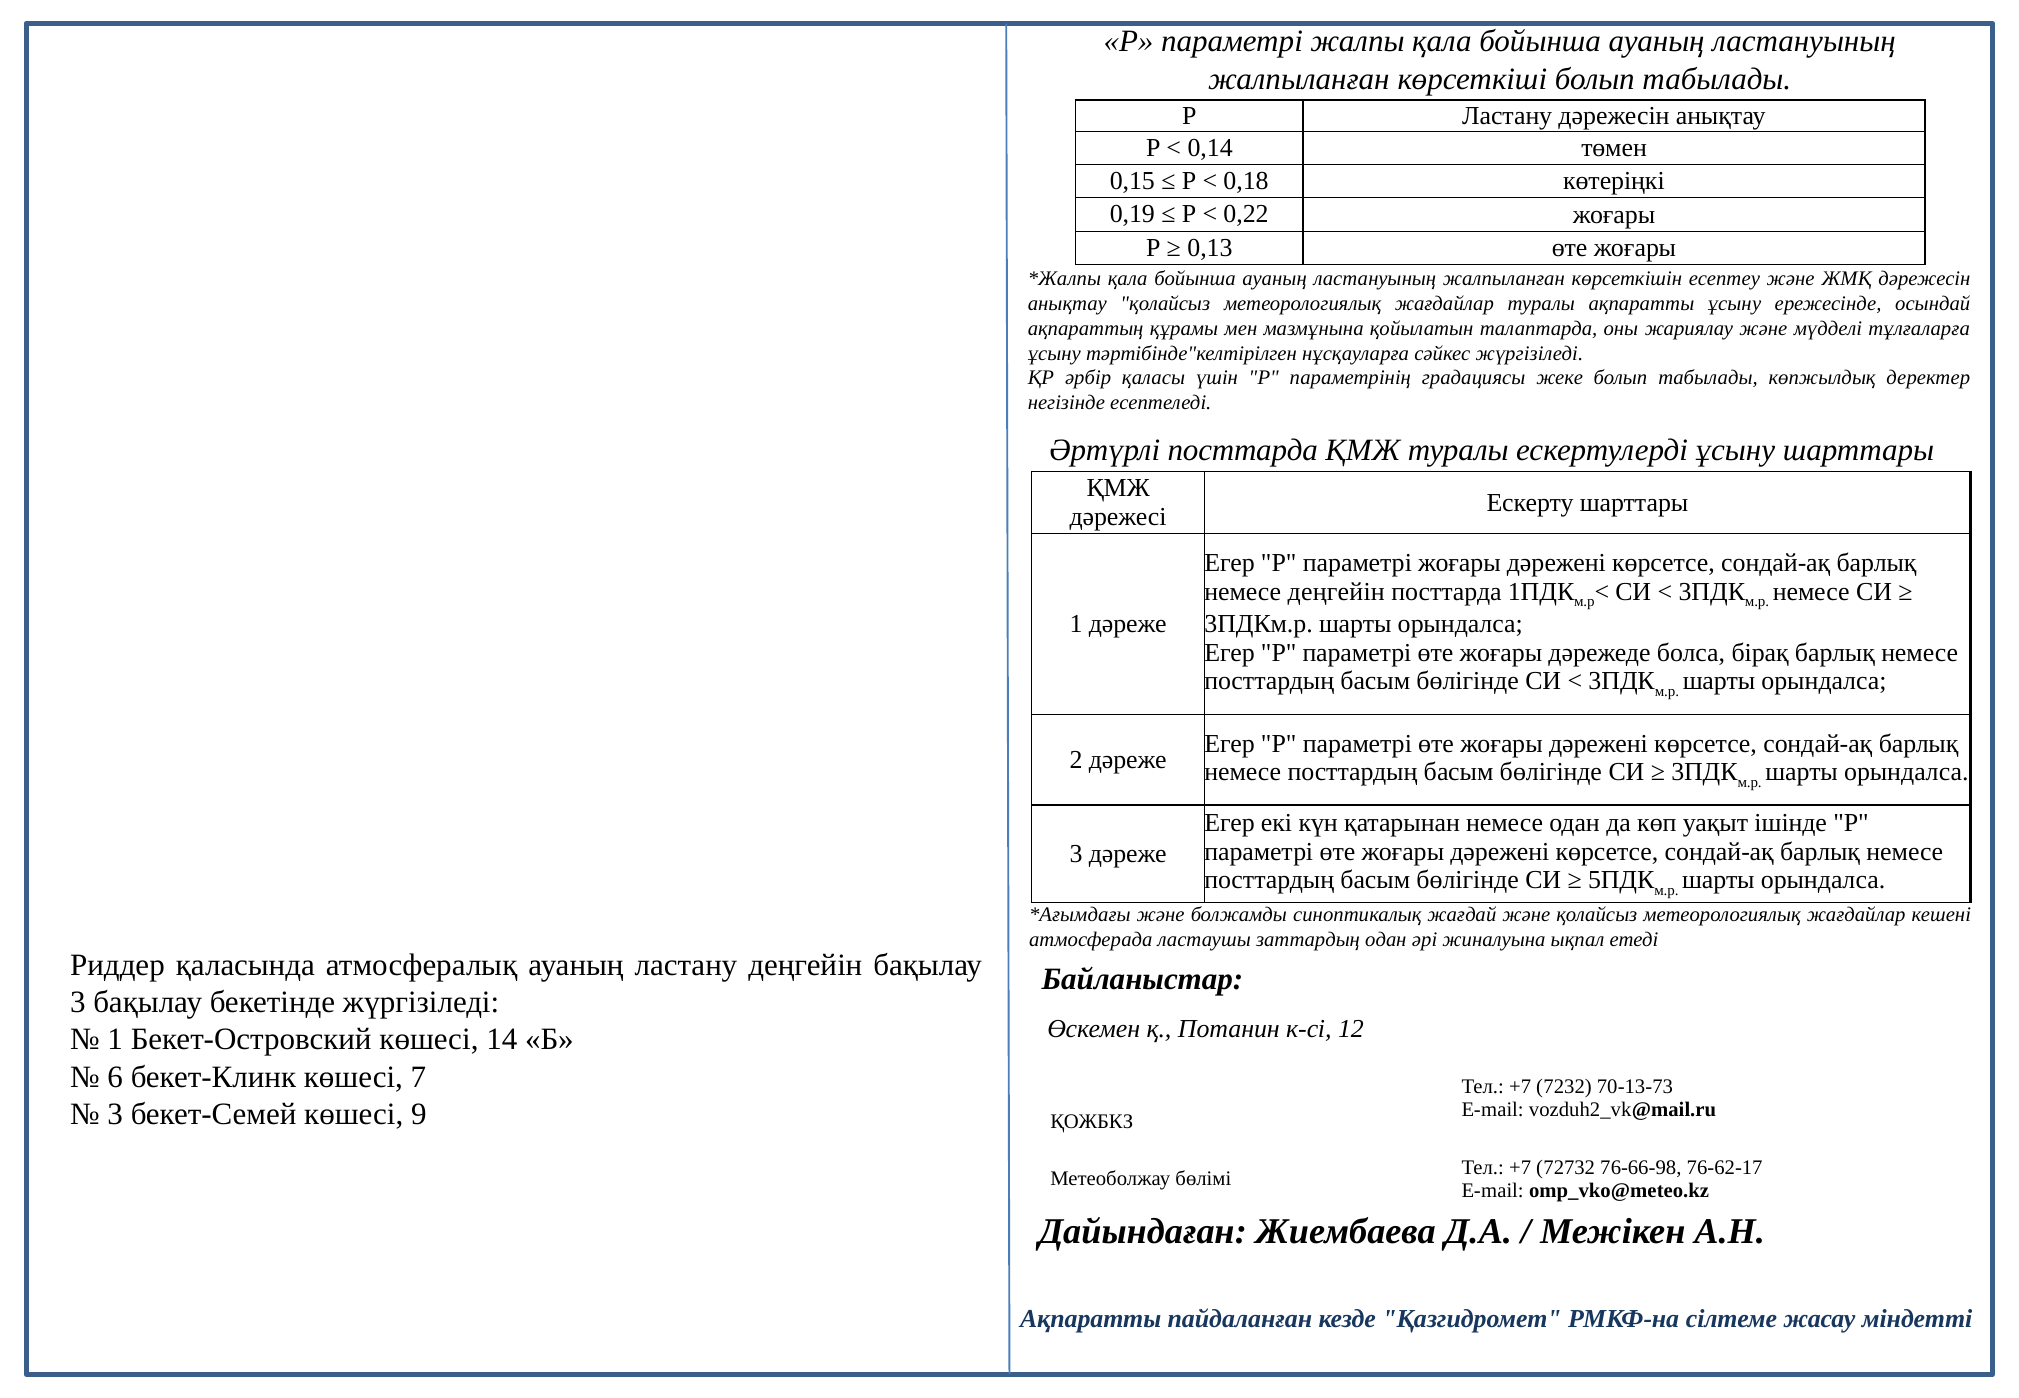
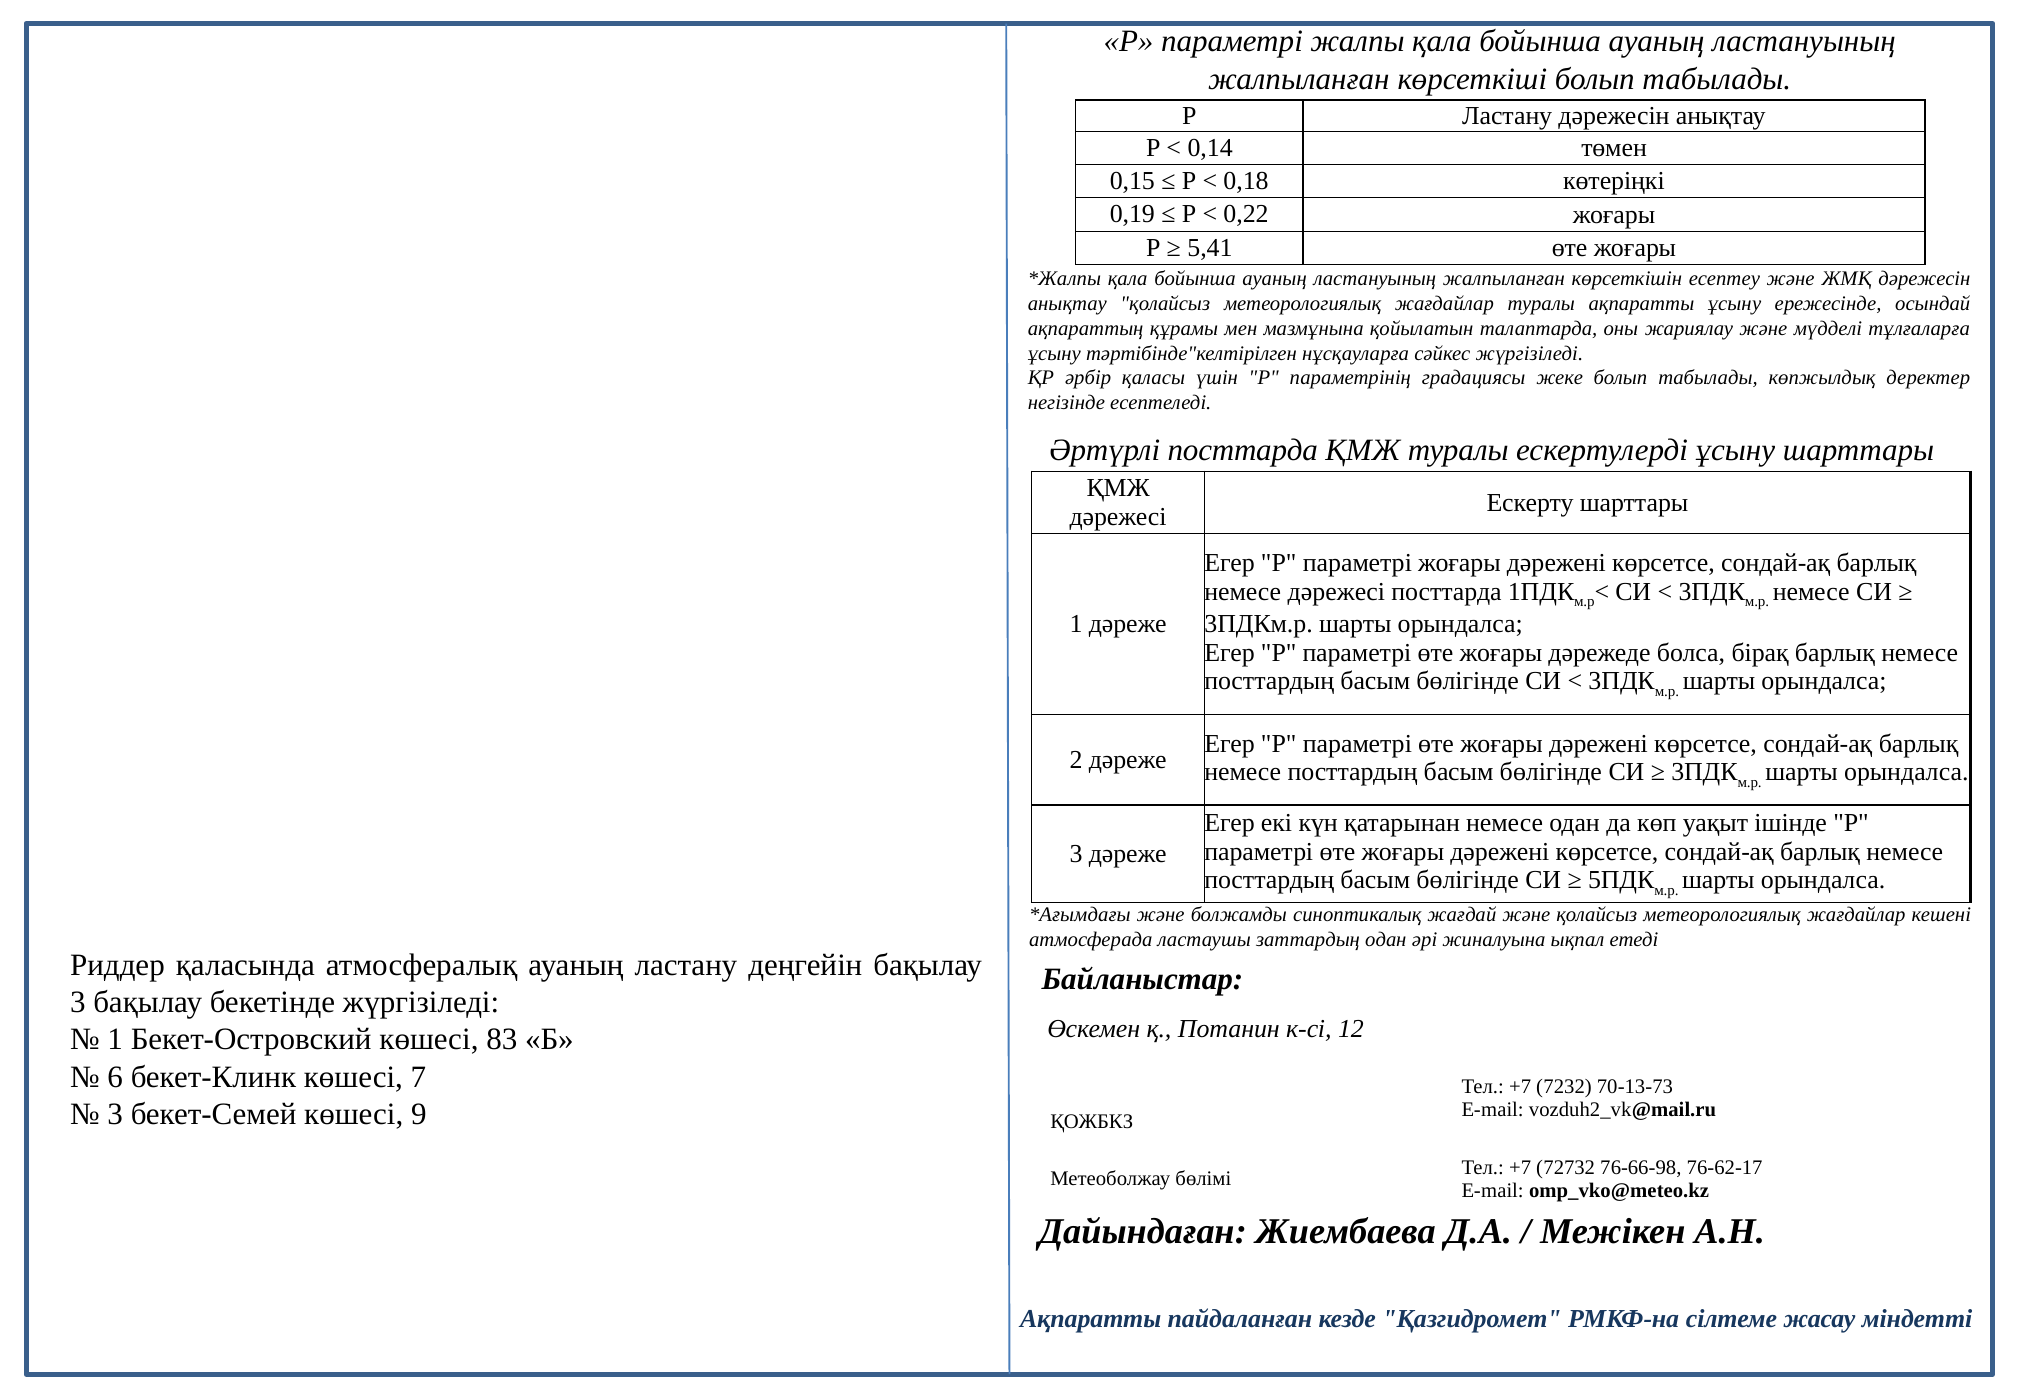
0,13: 0,13 -> 5,41
немесе деңгейін: деңгейін -> дәрежесі
14: 14 -> 83
